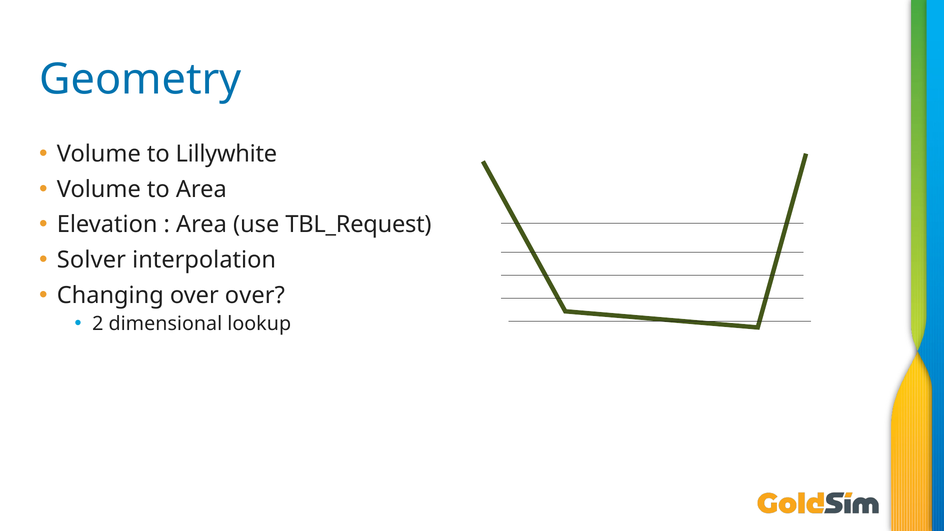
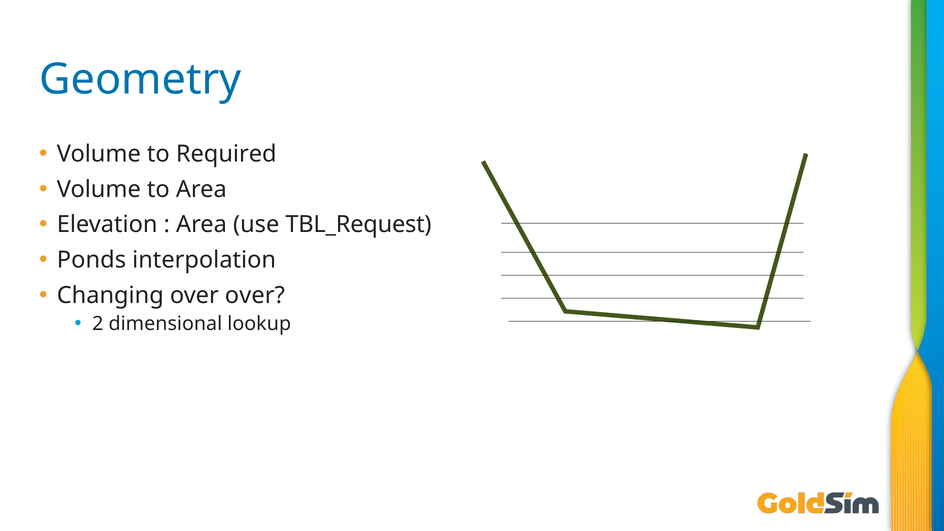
Lillywhite: Lillywhite -> Required
Solver: Solver -> Ponds
